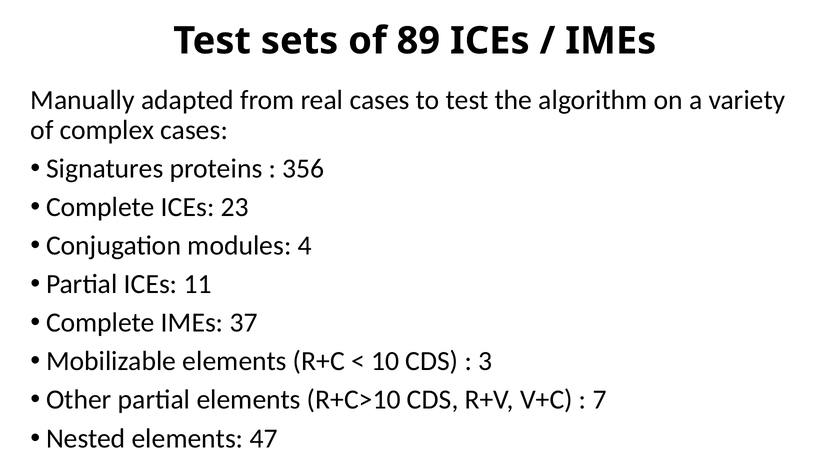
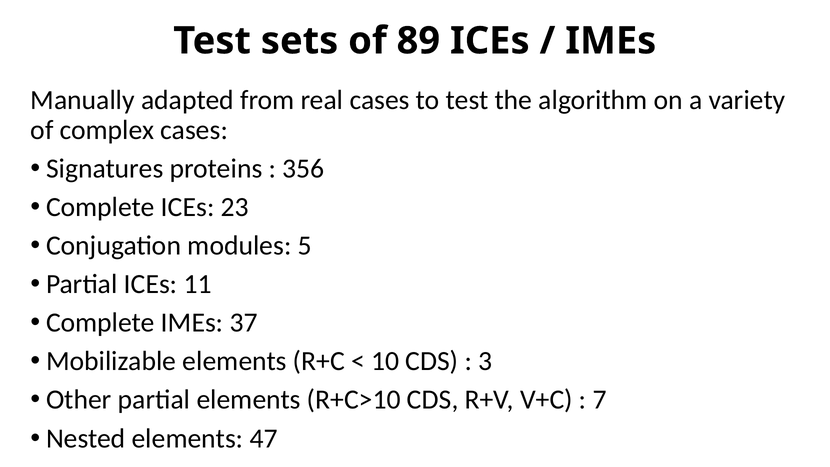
4: 4 -> 5
